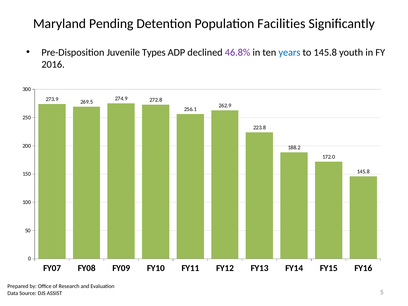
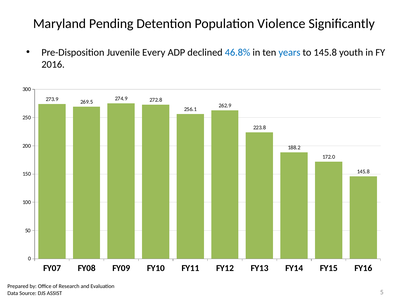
Facilities: Facilities -> Violence
Types: Types -> Every
46.8% colour: purple -> blue
